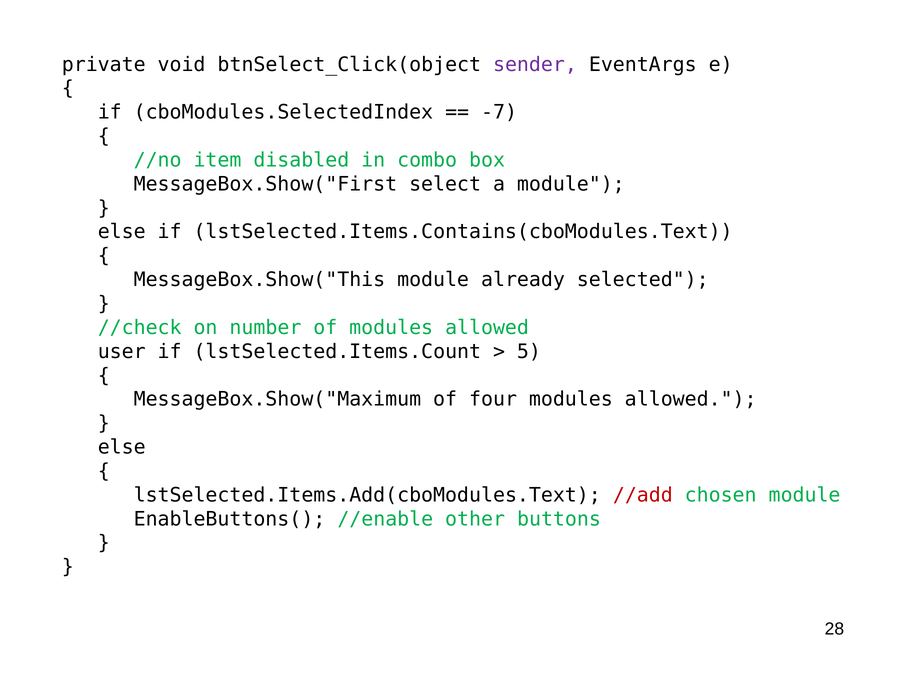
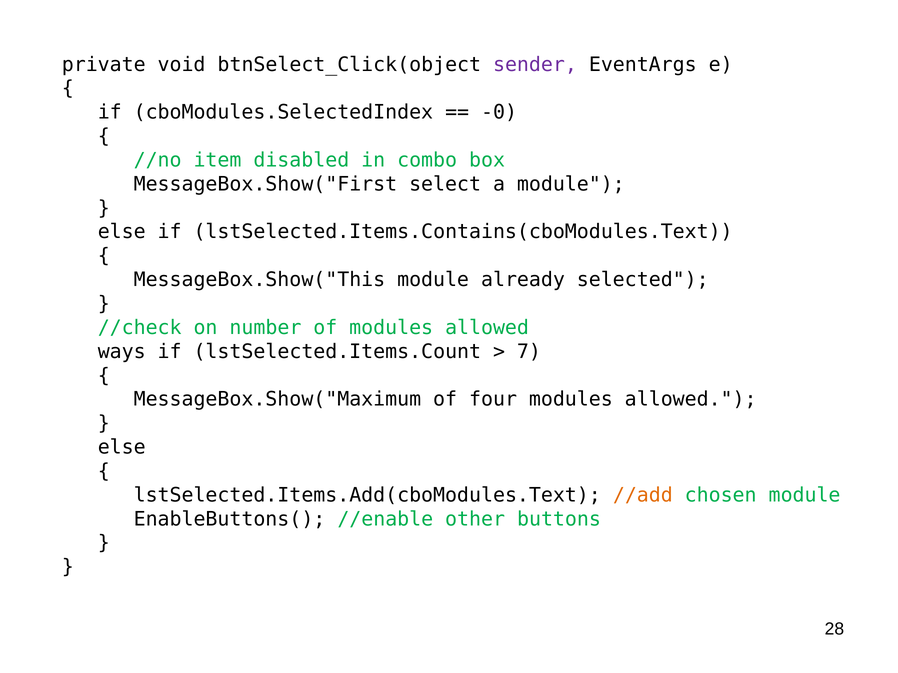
-7: -7 -> -0
user: user -> ways
5: 5 -> 7
//add colour: red -> orange
